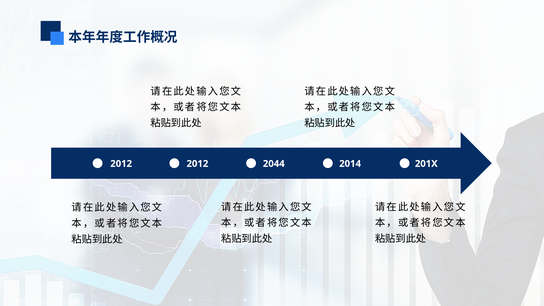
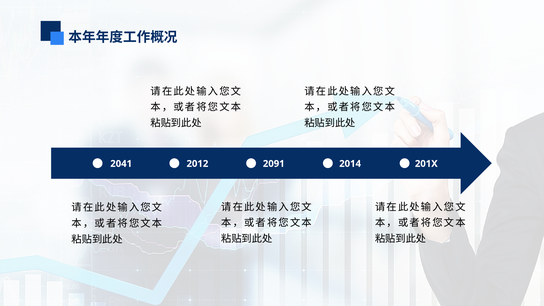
2012 at (121, 164): 2012 -> 2041
2044: 2044 -> 2091
